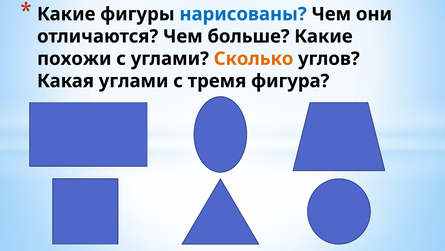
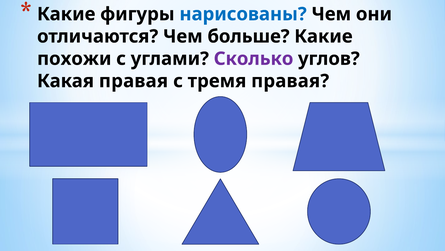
Сколько colour: orange -> purple
Какая углами: углами -> правая
тремя фигура: фигура -> правая
